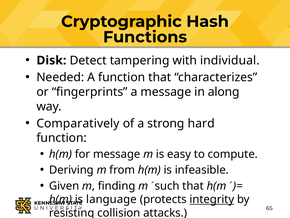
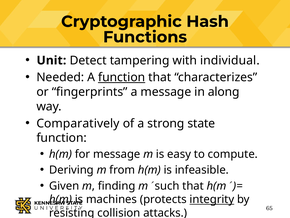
Disk: Disk -> Unit
function at (122, 77) underline: none -> present
hard: hard -> state
language: language -> machines
